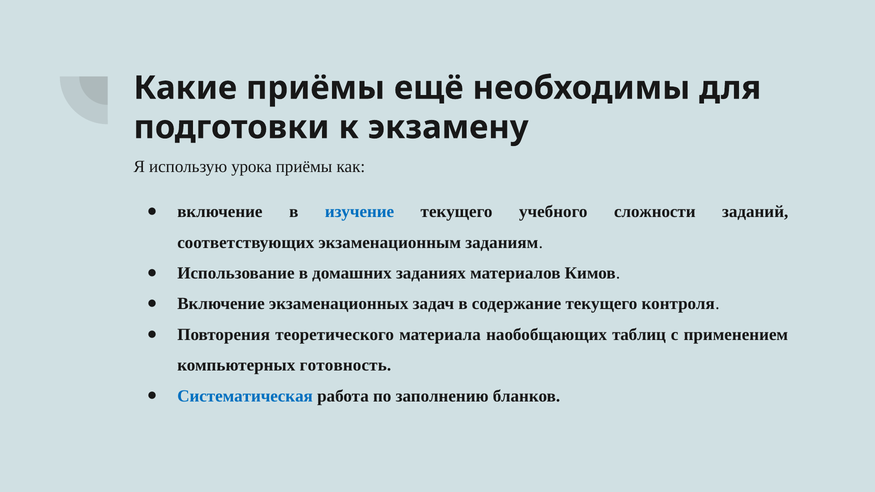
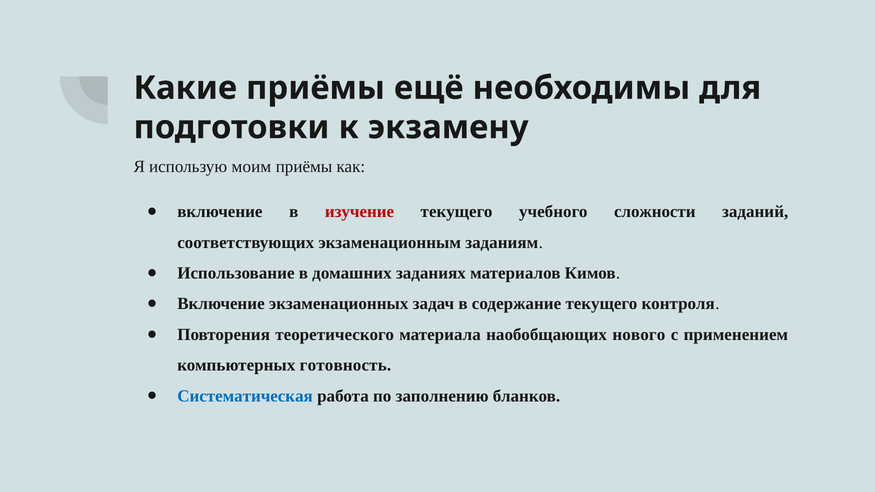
урока: урока -> моим
изучение colour: blue -> red
таблиц: таблиц -> нового
